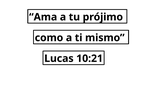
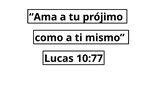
10:21: 10:21 -> 10:77
